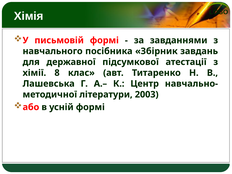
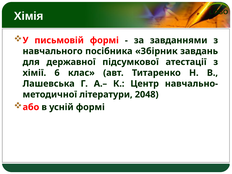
8: 8 -> 6
2003: 2003 -> 2048
